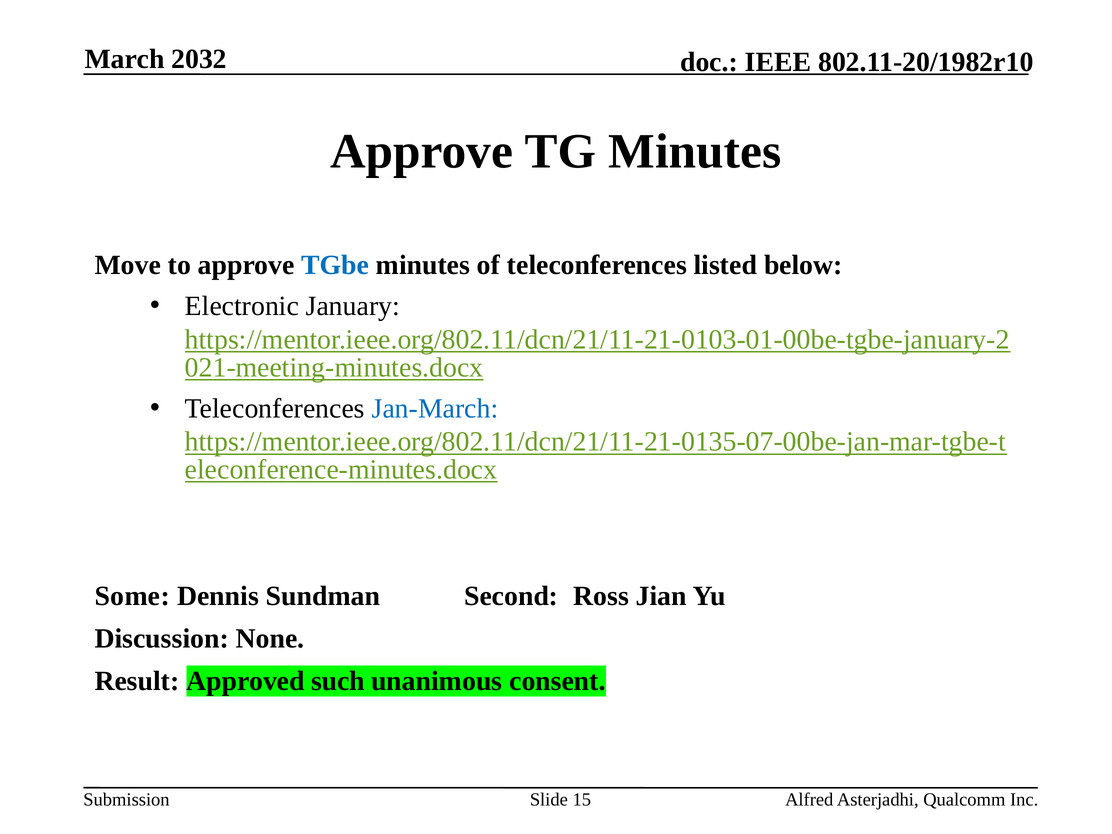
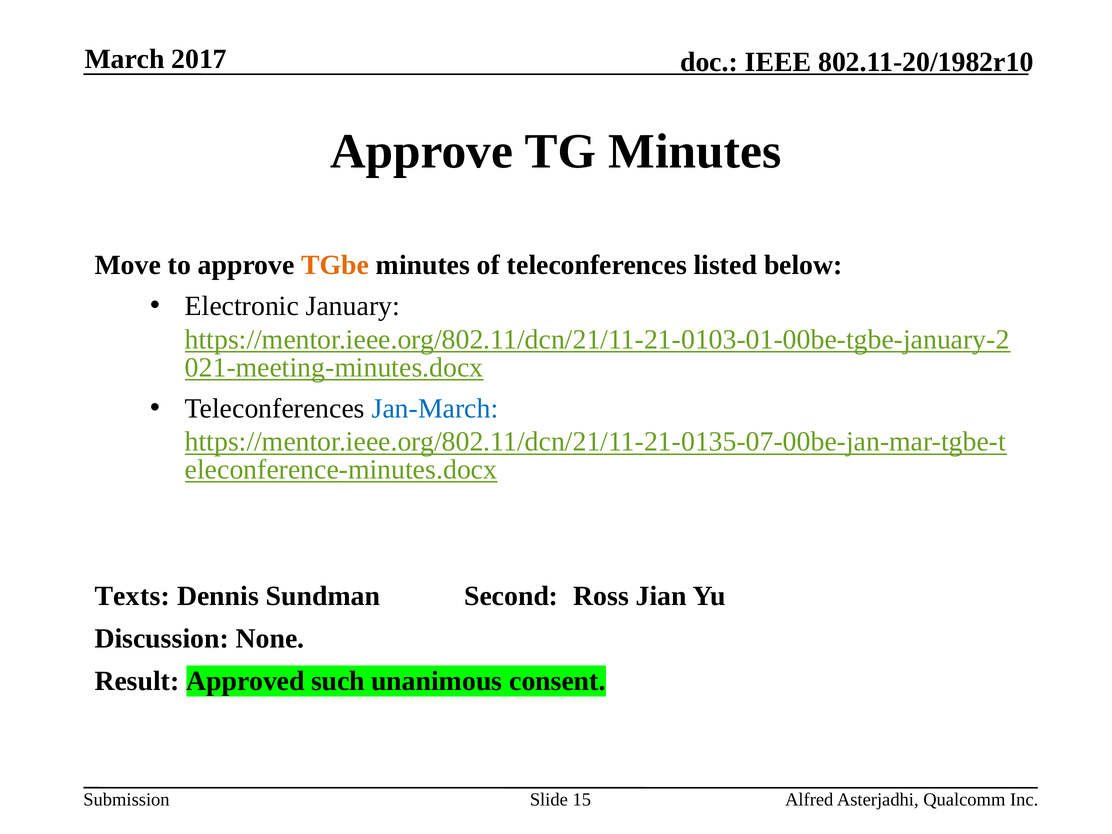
2032: 2032 -> 2017
TGbe colour: blue -> orange
Some: Some -> Texts
